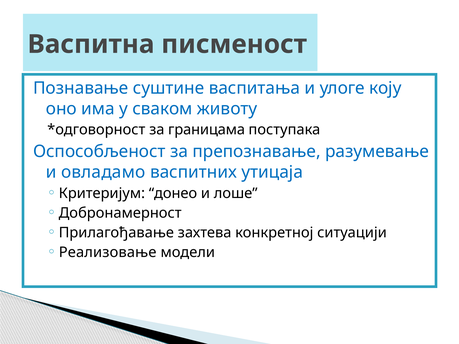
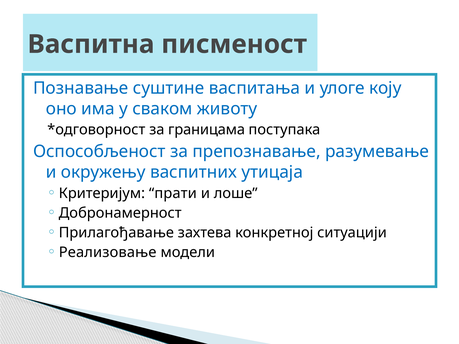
овладамо: овладамо -> окружењу
донео: донео -> прати
